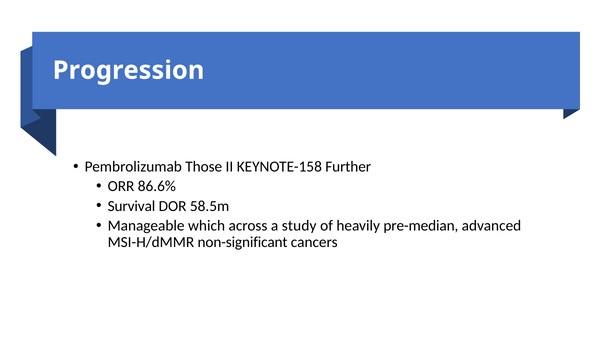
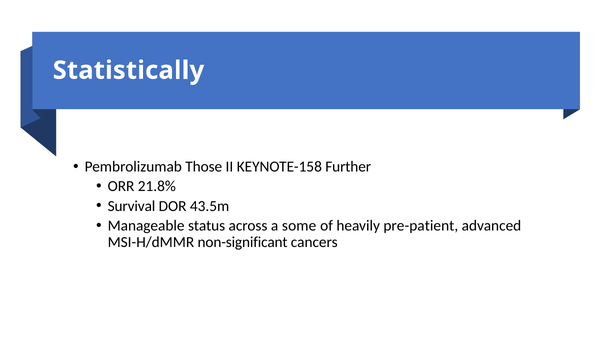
Progression: Progression -> Statistically
86.6%: 86.6% -> 21.8%
58.5m: 58.5m -> 43.5m
which: which -> status
study: study -> some
pre-median: pre-median -> pre-patient
